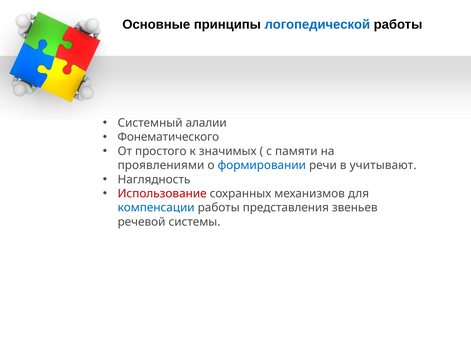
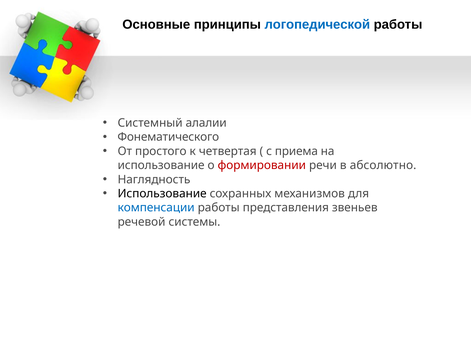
значимых: значимых -> четвертая
памяти: памяти -> приема
проявлениями at (161, 165): проявлениями -> использование
формировании colour: blue -> red
учитывают: учитывают -> абсолютно
Использование at (162, 194) colour: red -> black
